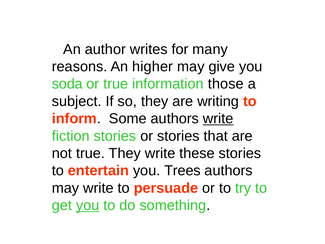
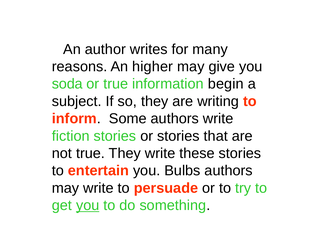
those: those -> begin
write at (218, 119) underline: present -> none
Trees: Trees -> Bulbs
